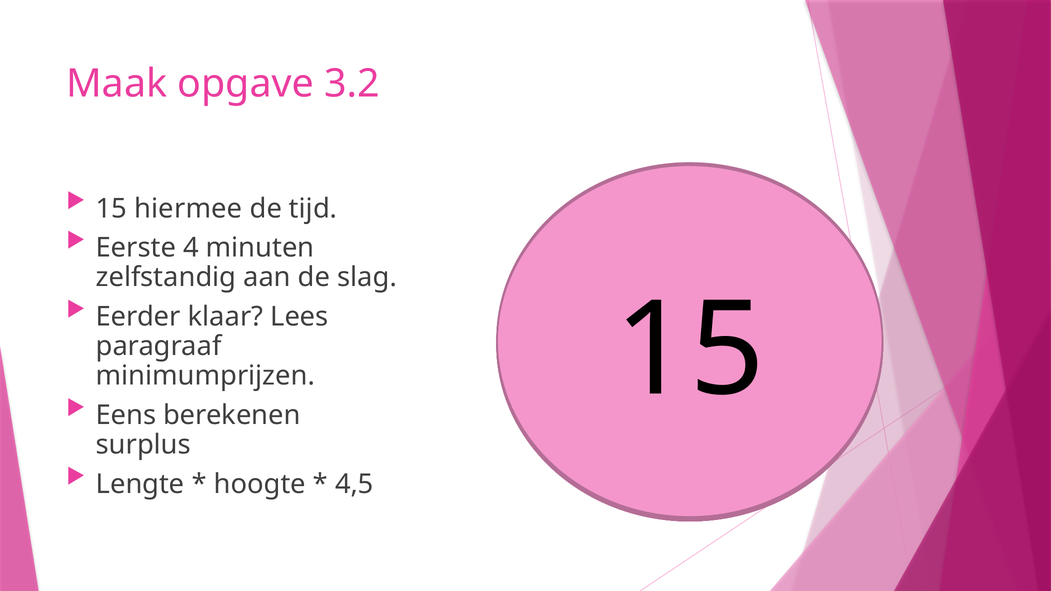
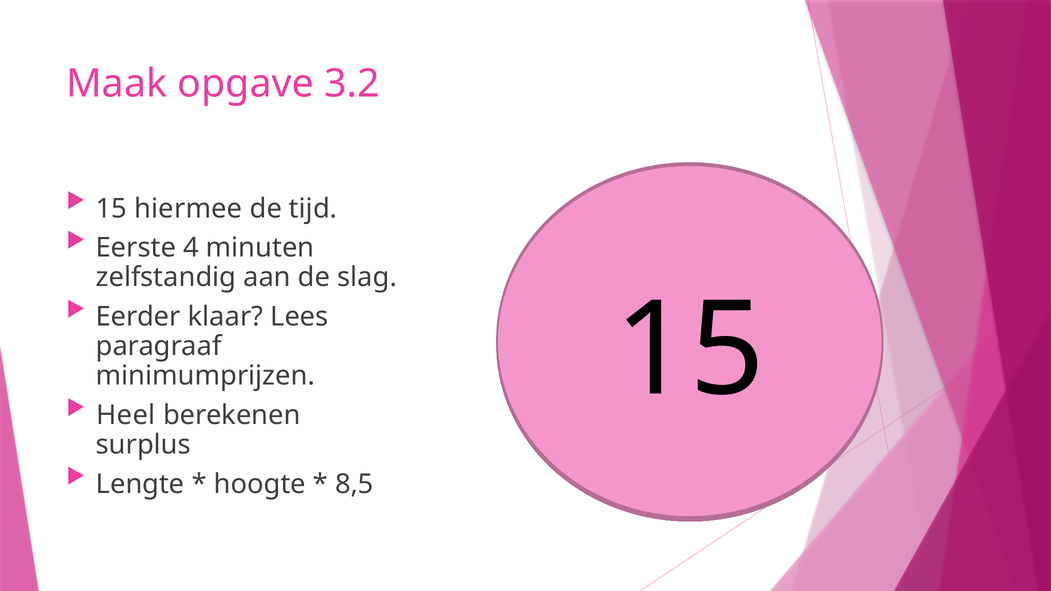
Eens: Eens -> Heel
4,5: 4,5 -> 8,5
